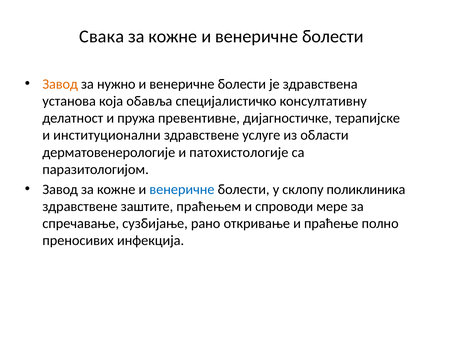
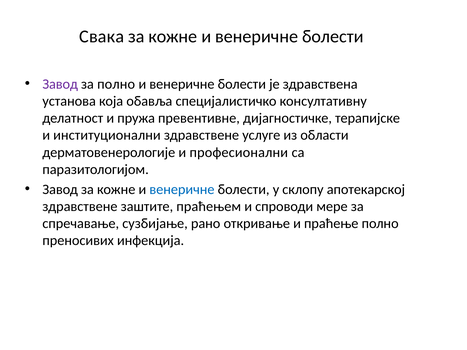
Завод at (60, 84) colour: orange -> purple
за нужно: нужно -> полно
патохистологије: патохистологије -> професионални
поликлиника: поликлиника -> апотекарској
